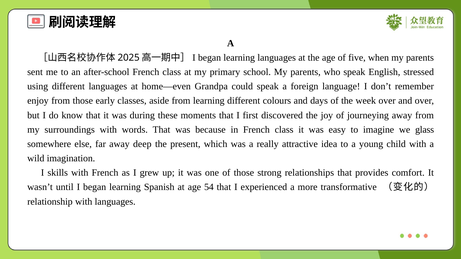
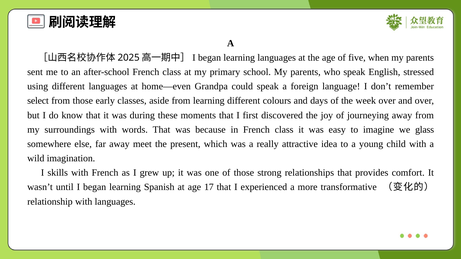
enjoy: enjoy -> select
deep: deep -> meet
54: 54 -> 17
